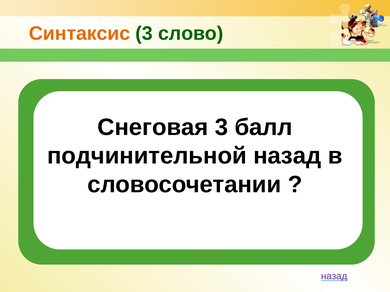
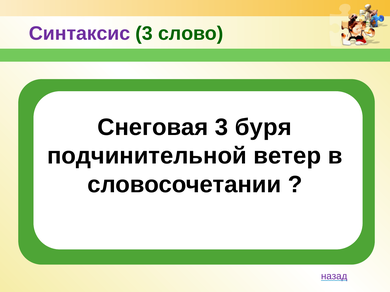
Синтаксис colour: orange -> purple
балл: балл -> буря
подчинительной назад: назад -> ветер
